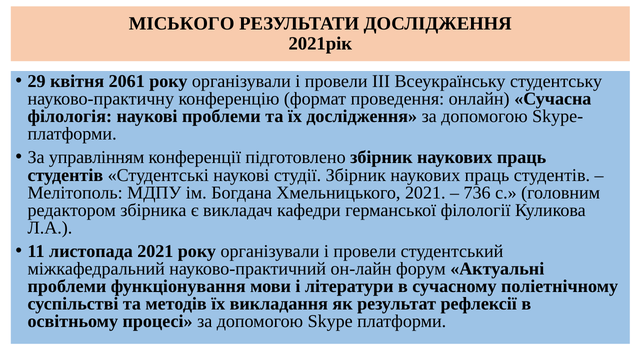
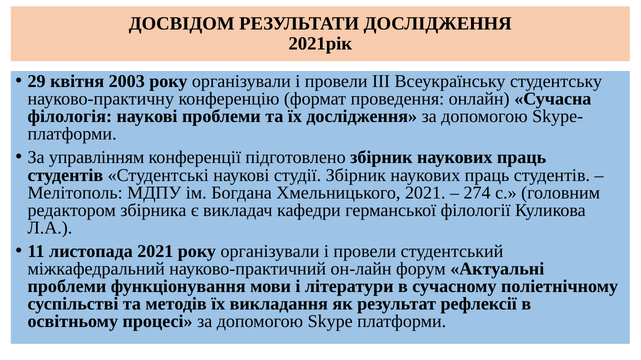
МІСЬКОГО: МІСЬКОГО -> ДОСВІДОМ
2061: 2061 -> 2003
736: 736 -> 274
